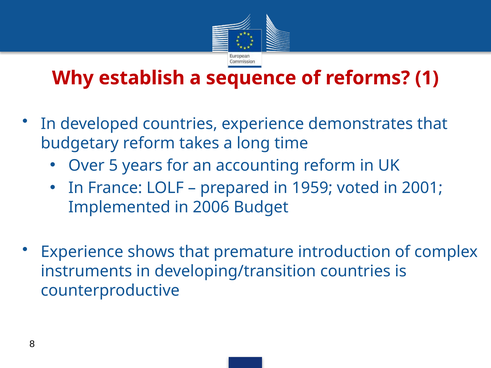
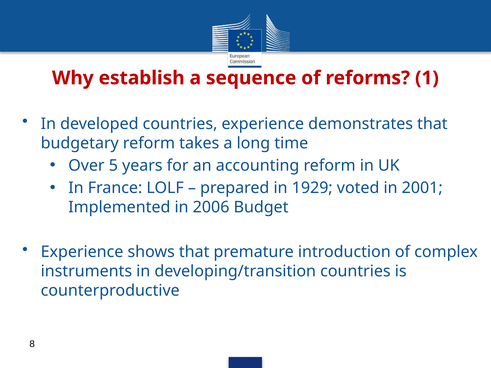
1959: 1959 -> 1929
